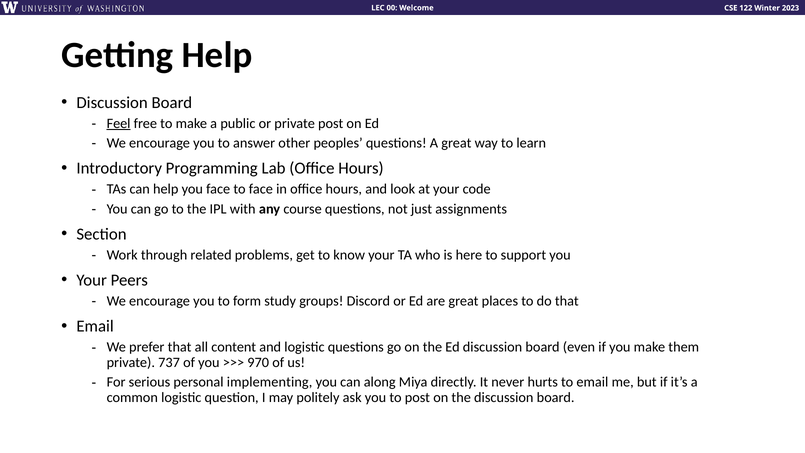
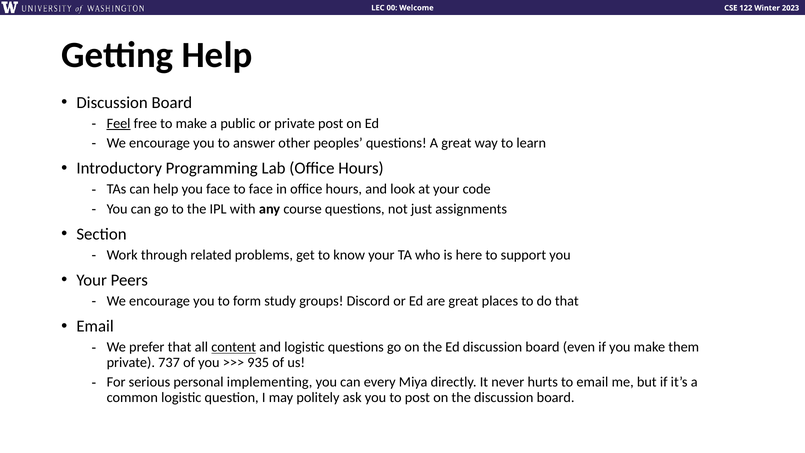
content underline: none -> present
970: 970 -> 935
along: along -> every
